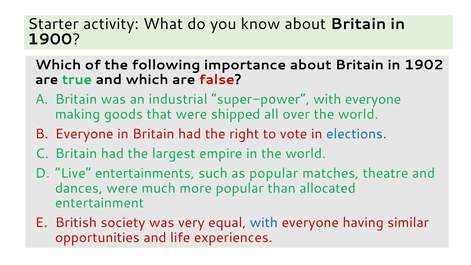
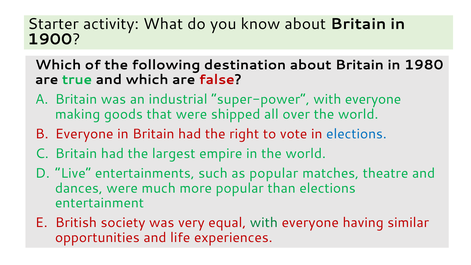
importance: importance -> destination
1902: 1902 -> 1980
than allocated: allocated -> elections
with at (264, 223) colour: blue -> green
